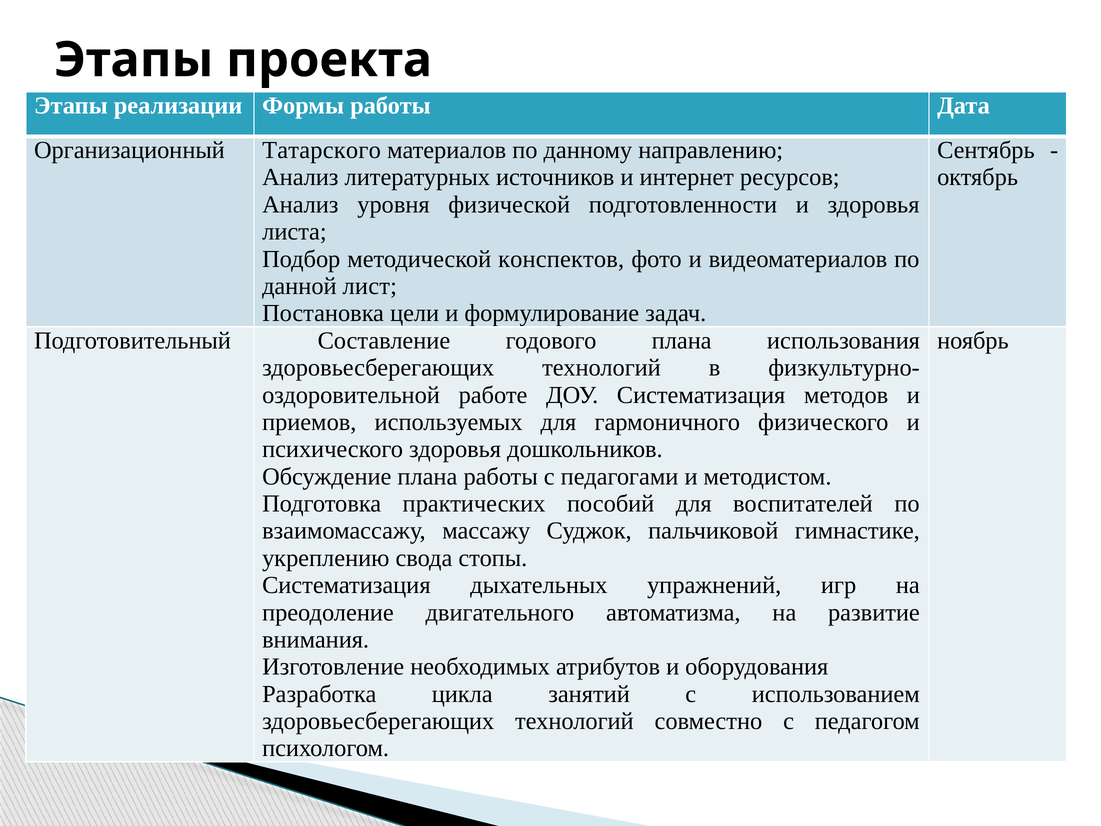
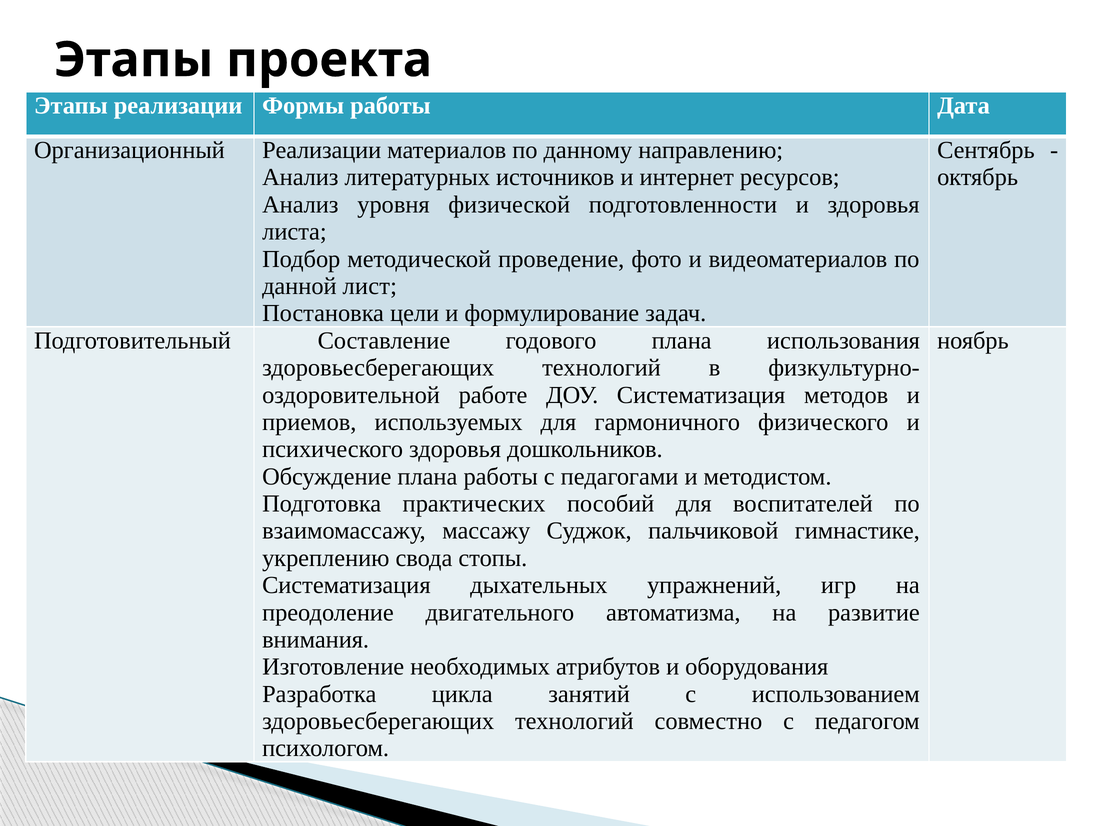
Организационный Татарского: Татарского -> Реализации
конспектов: конспектов -> проведение
